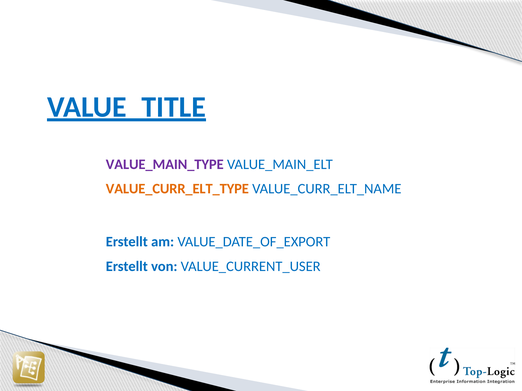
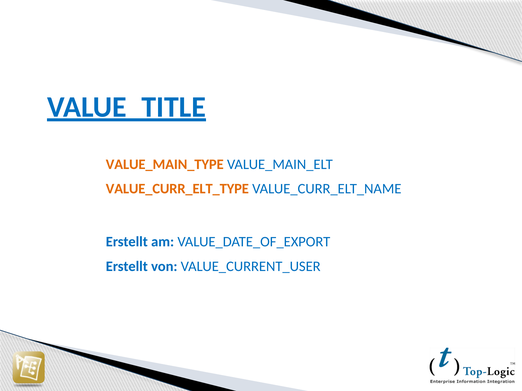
VALUE_MAIN_TYPE colour: purple -> orange
